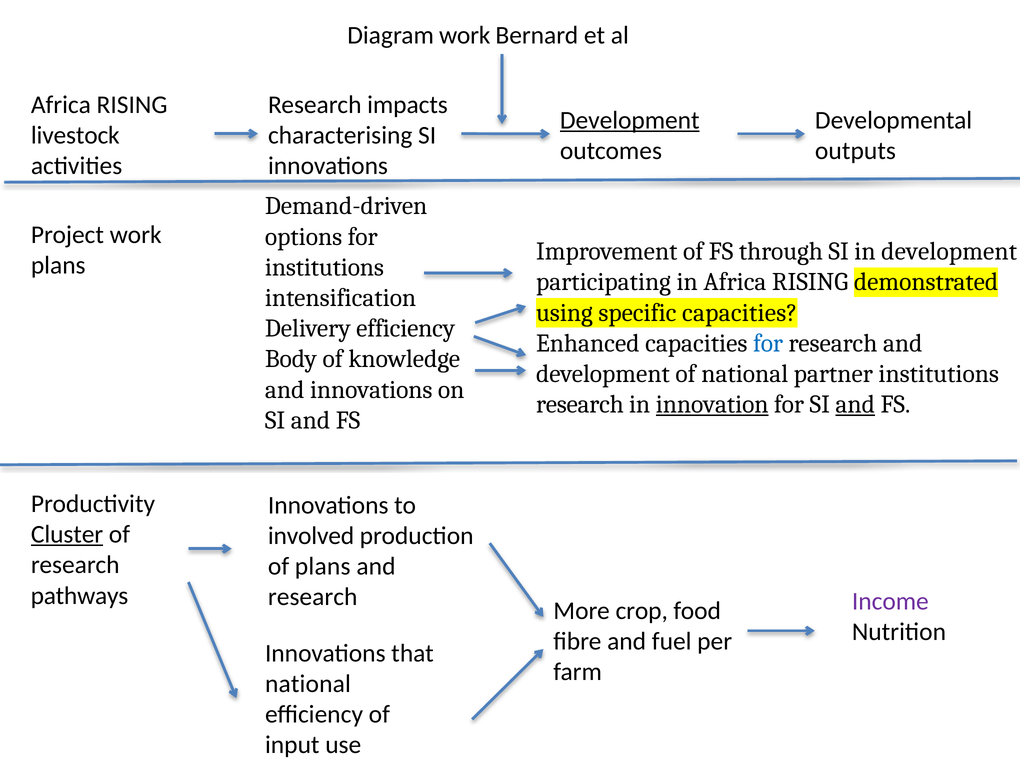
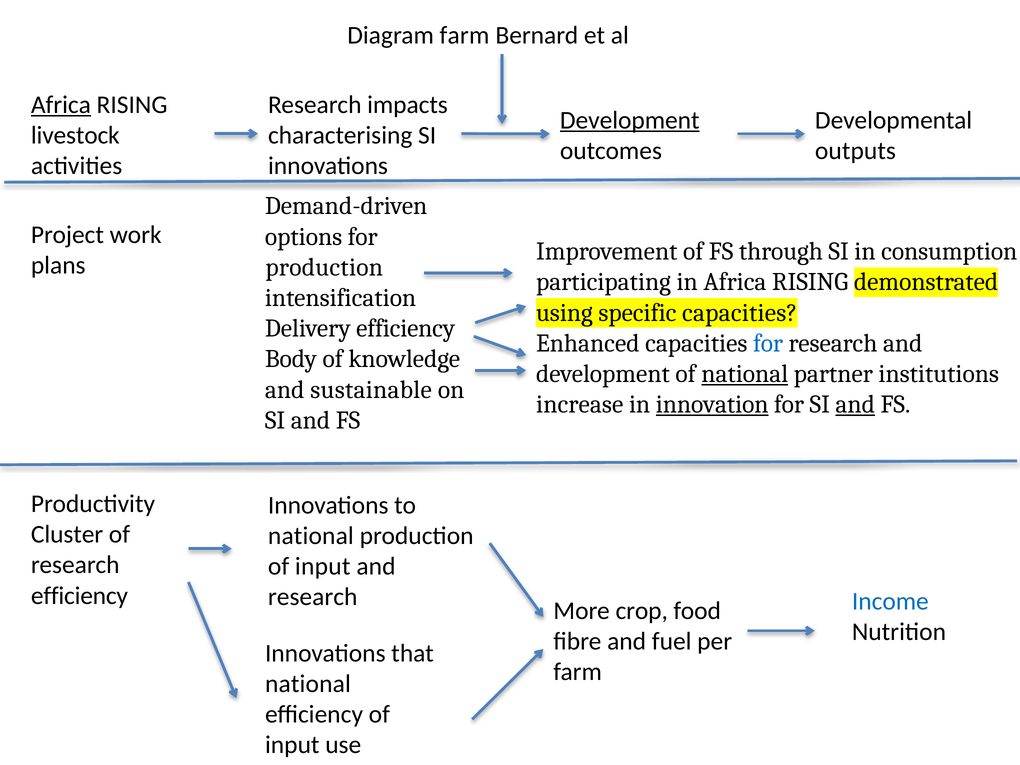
Diagram work: work -> farm
Africa at (61, 105) underline: none -> present
in development: development -> consumption
institutions at (324, 267): institutions -> production
national at (745, 374) underline: none -> present
and innovations: innovations -> sustainable
research at (580, 404): research -> increase
Cluster underline: present -> none
involved at (311, 536): involved -> national
plans at (323, 566): plans -> input
pathways at (79, 596): pathways -> efficiency
Income colour: purple -> blue
